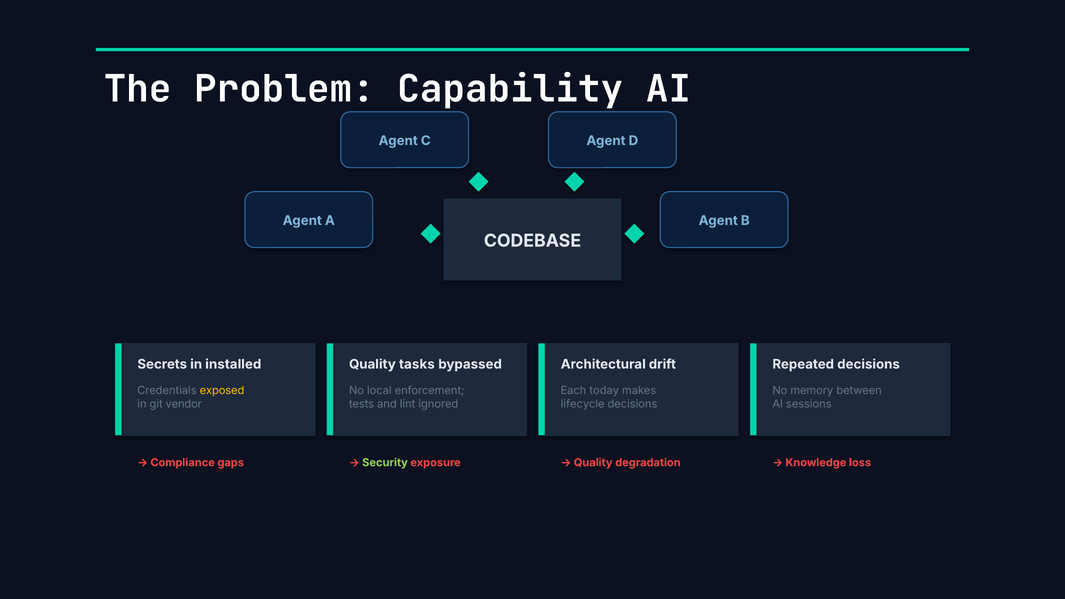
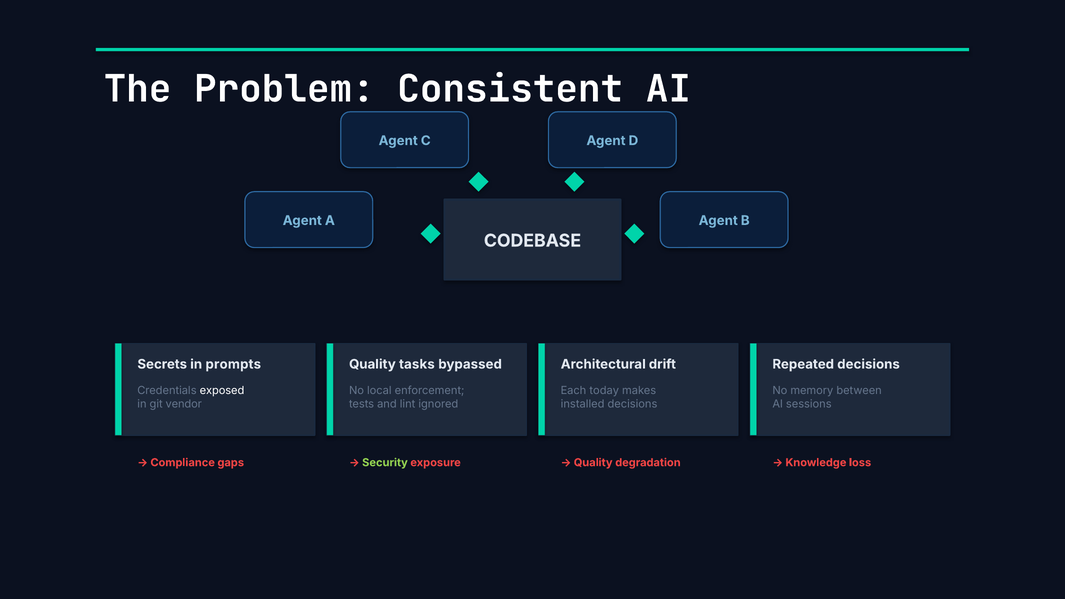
Capability: Capability -> Consistent
installed: installed -> prompts
exposed colour: yellow -> white
lifecycle: lifecycle -> installed
